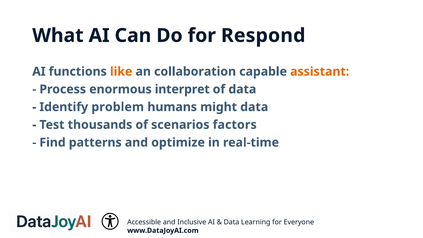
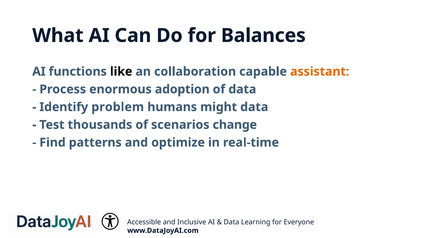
Respond: Respond -> Balances
like colour: orange -> black
interpret: interpret -> adoption
factors: factors -> change
